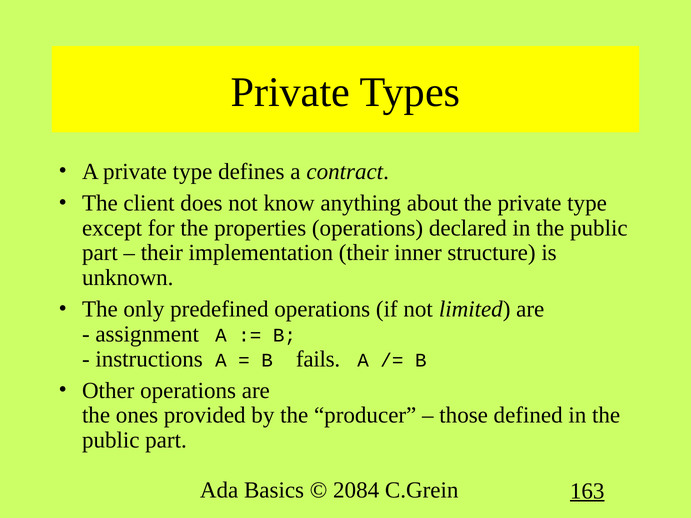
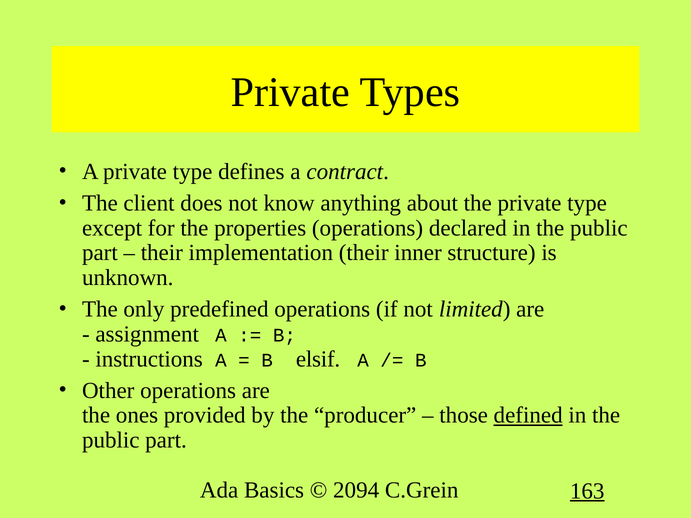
fails: fails -> elsif
defined underline: none -> present
2084: 2084 -> 2094
